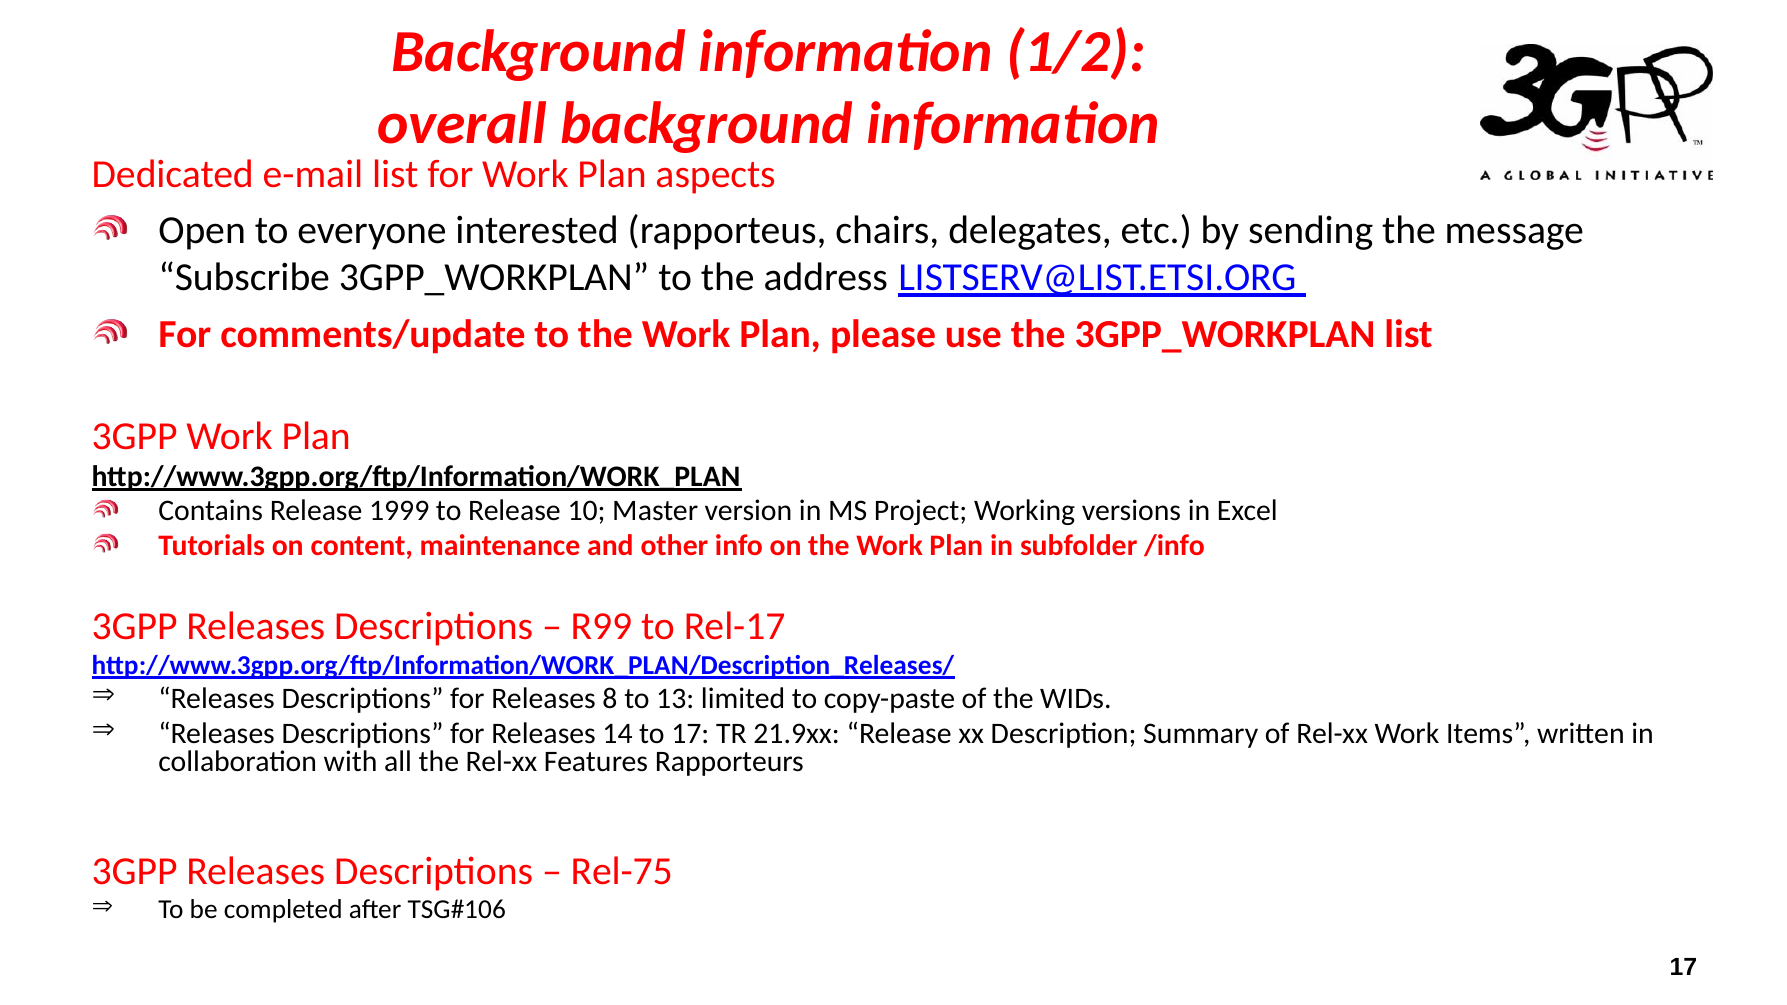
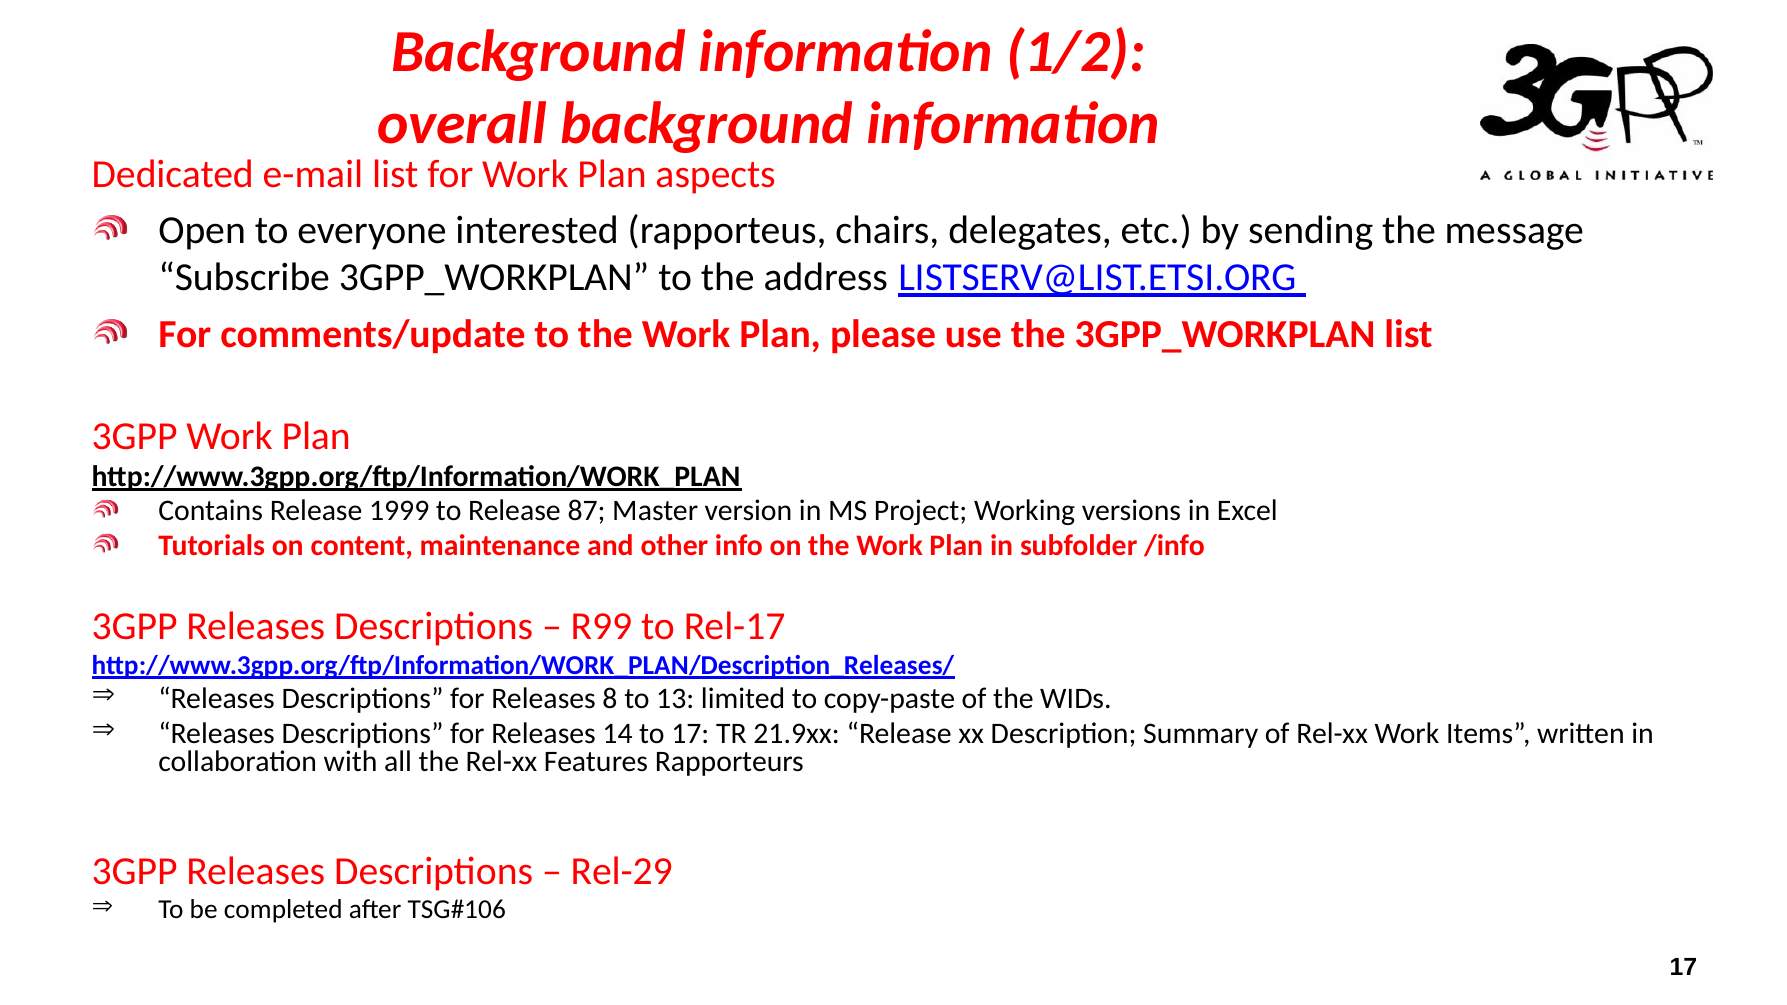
10: 10 -> 87
Rel-75: Rel-75 -> Rel-29
